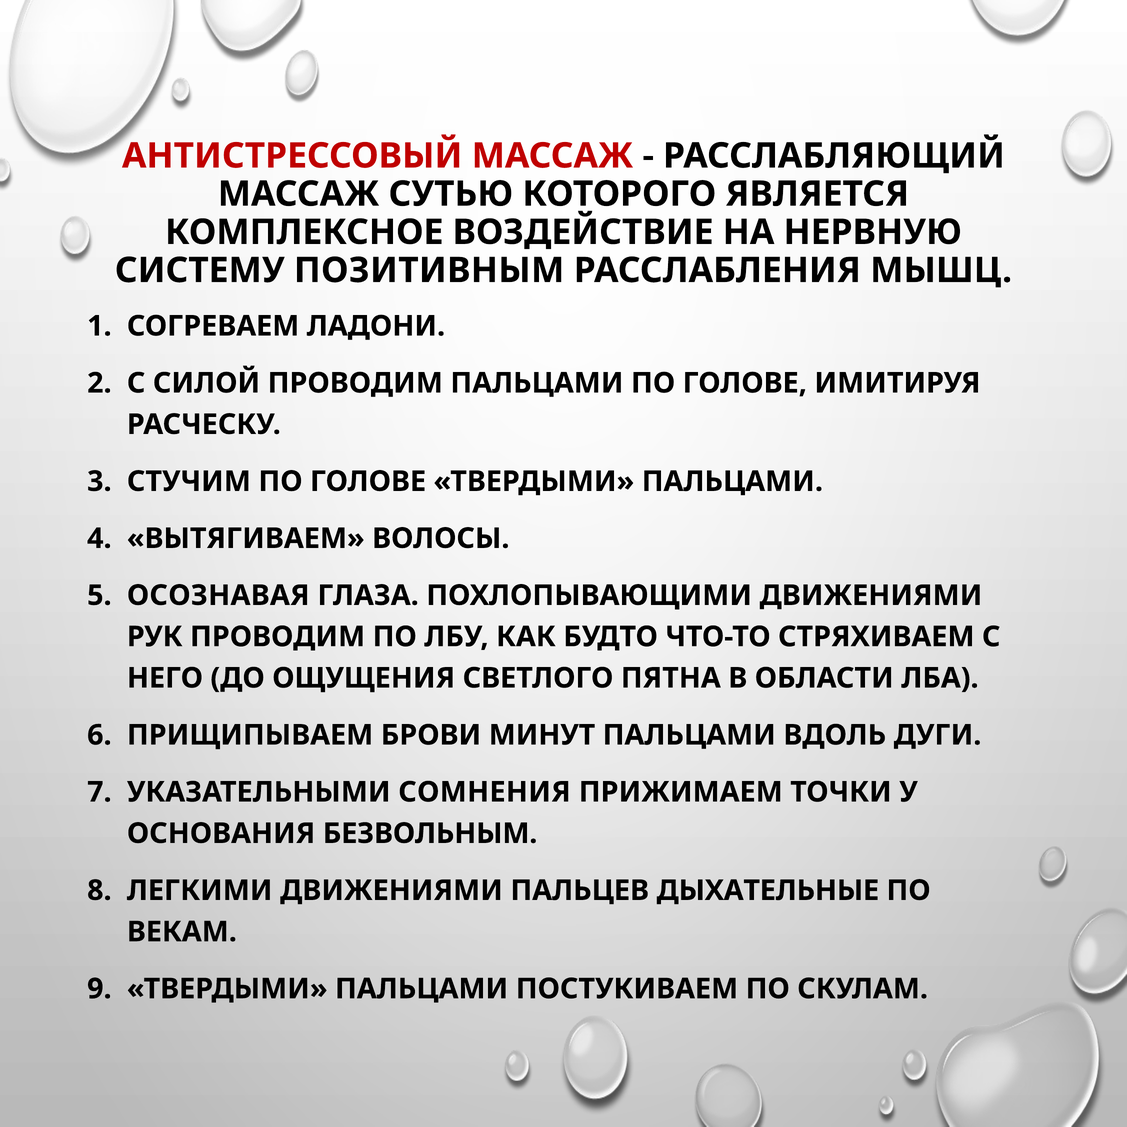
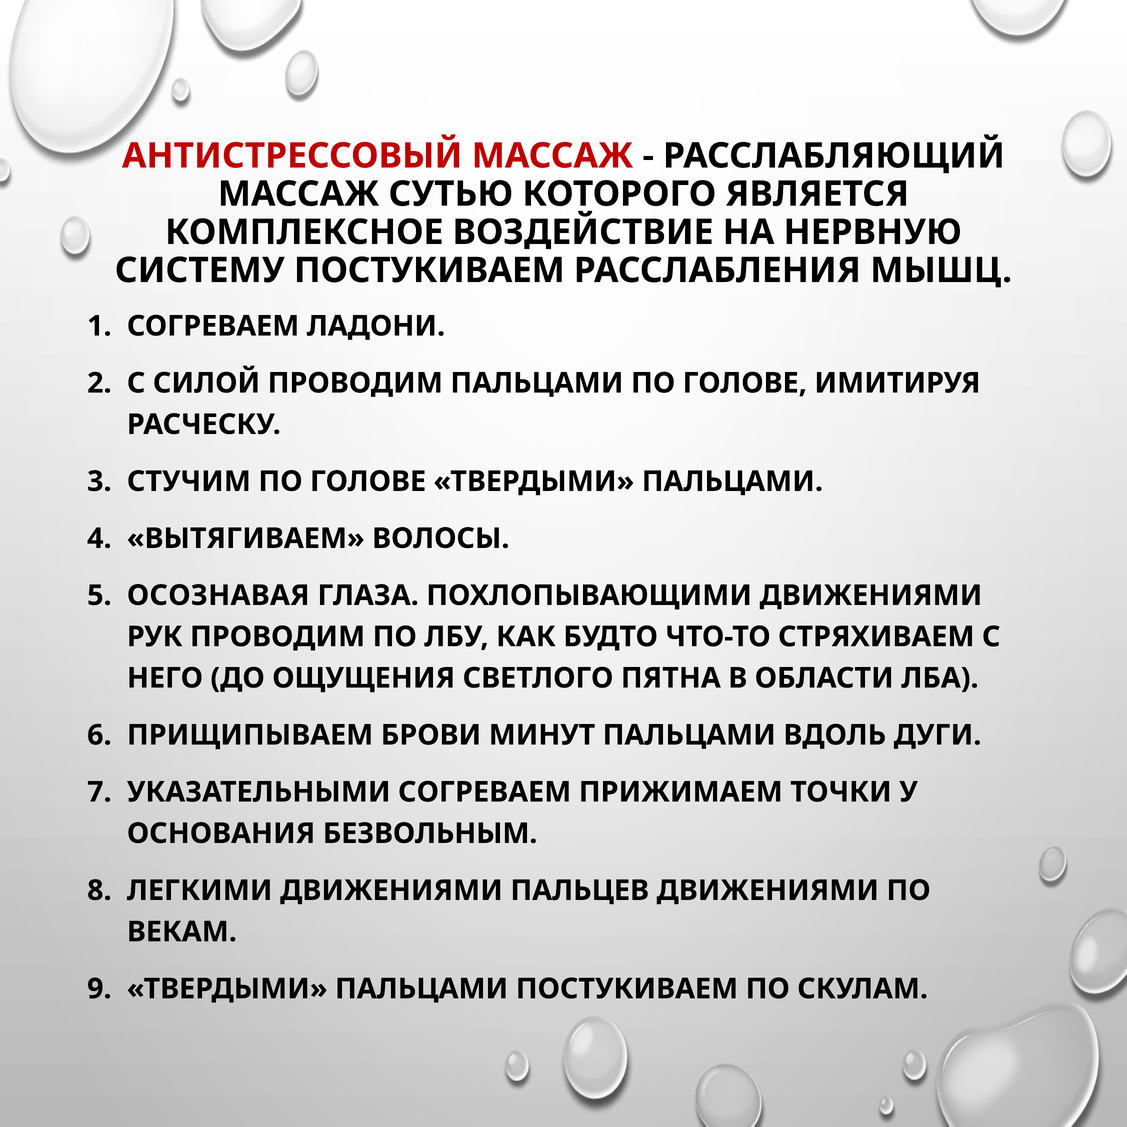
СИСТЕМУ ПОЗИТИВНЫМ: ПОЗИТИВНЫМ -> ПОСТУКИВАЕМ
УКАЗАТЕЛЬНЫМИ СОМНЕНИЯ: СОМНЕНИЯ -> СОГРЕВАЕМ
ПАЛЬЦЕВ ДЫХАТЕЛЬНЫЕ: ДЫХАТЕЛЬНЫЕ -> ДВИЖЕНИЯМИ
